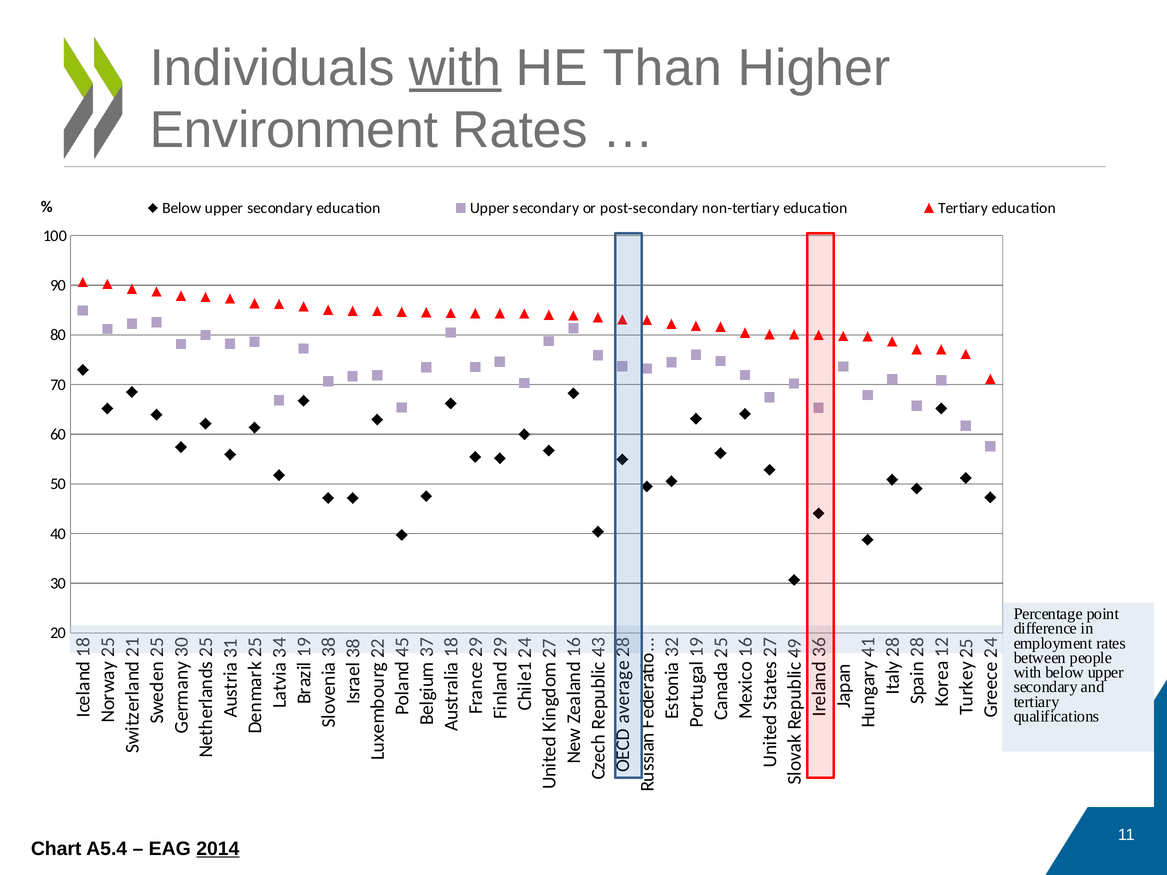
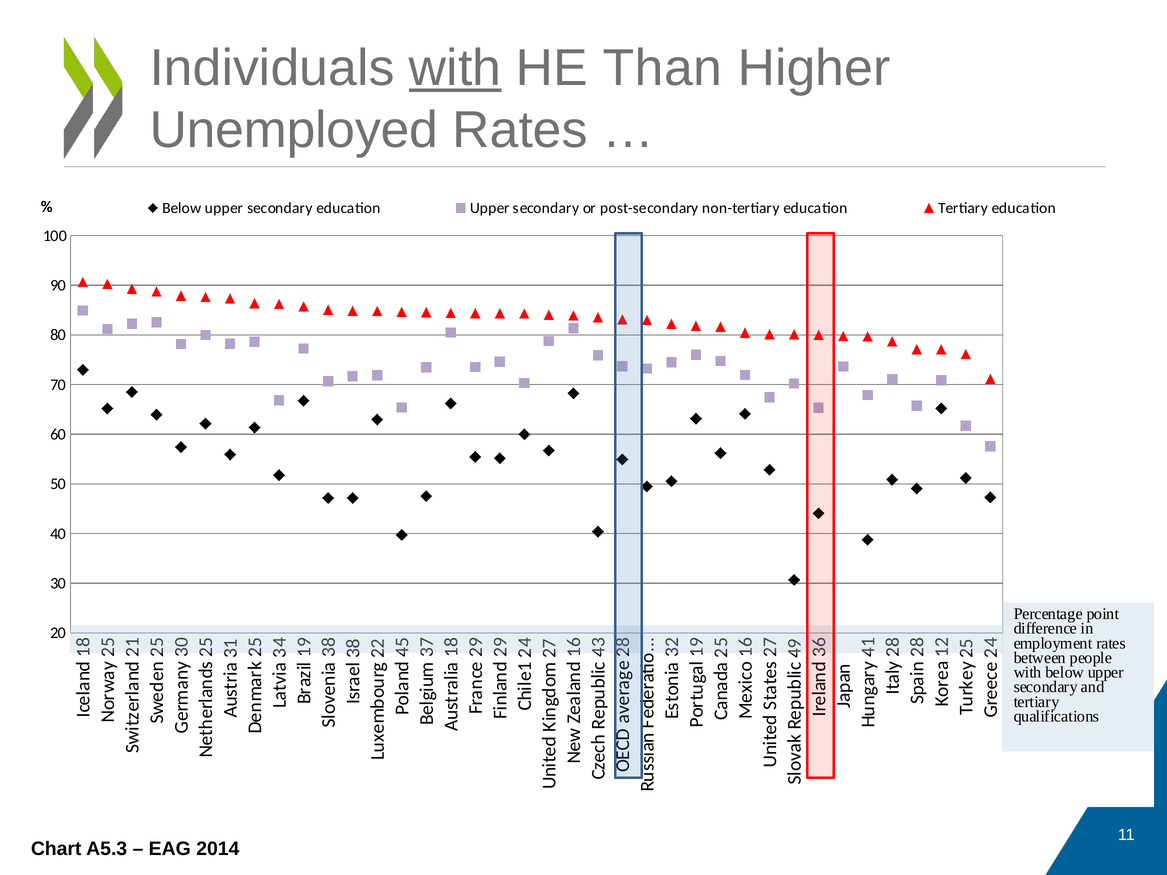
Environment: Environment -> Unemployed
A5.4: A5.4 -> A5.3
2014 underline: present -> none
